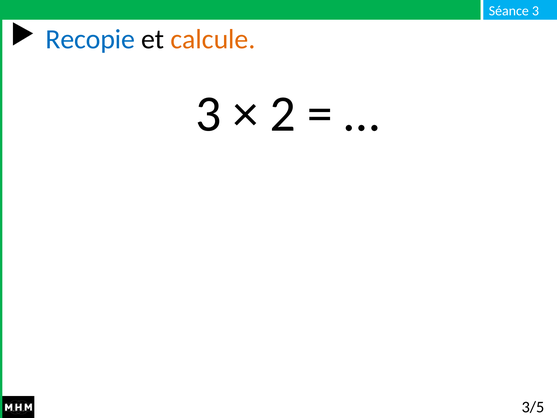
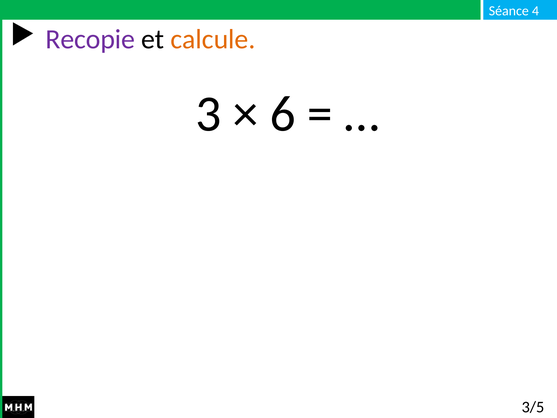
3 at (536, 11): 3 -> 4
Recopie colour: blue -> purple
2: 2 -> 6
